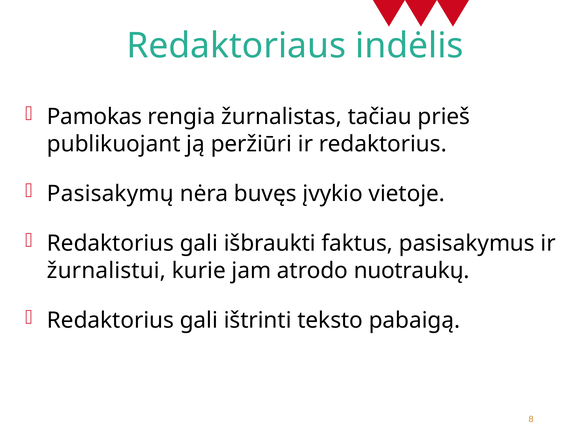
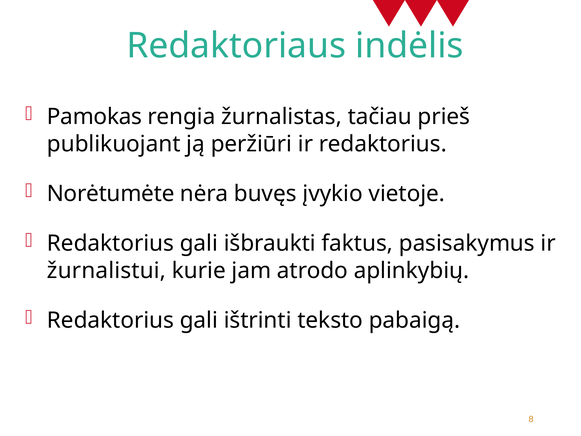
Pasisakymų: Pasisakymų -> Norėtumėte
nuotraukų: nuotraukų -> aplinkybių
